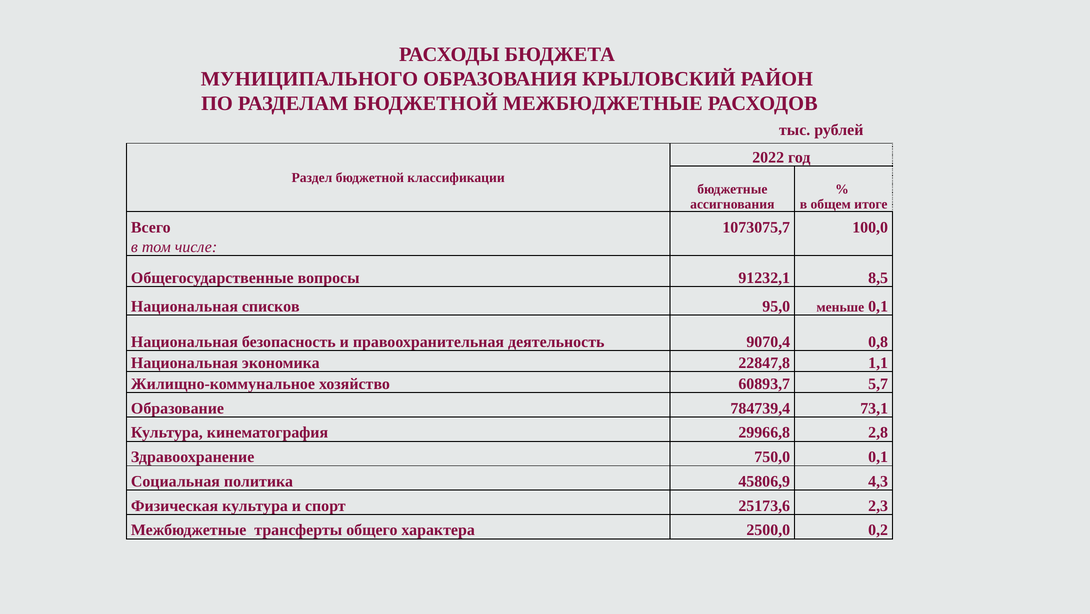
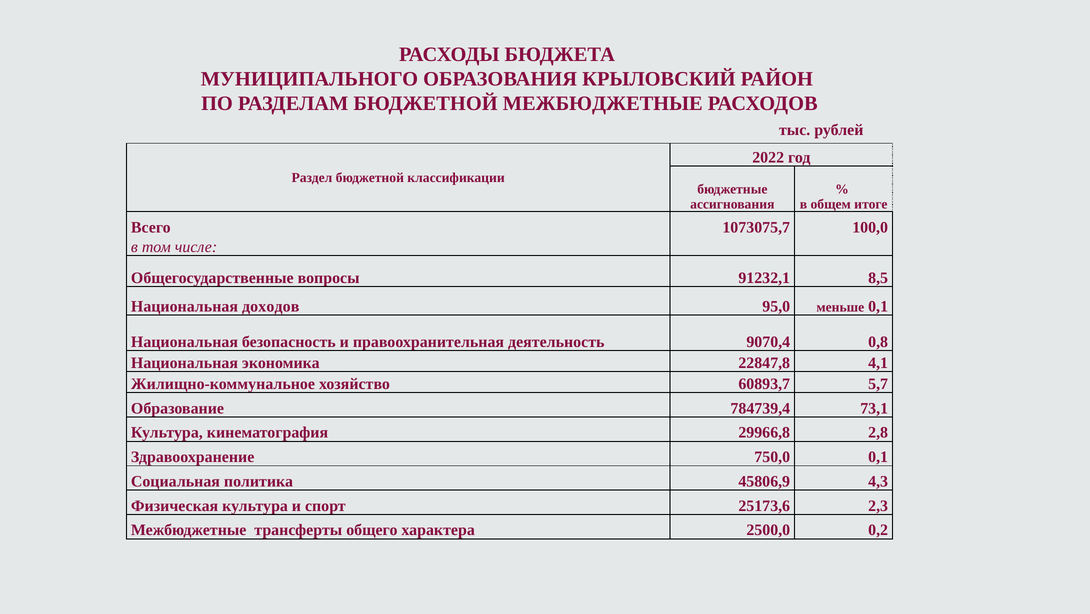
списков: списков -> доходов
1,1: 1,1 -> 4,1
